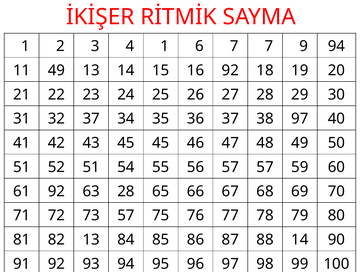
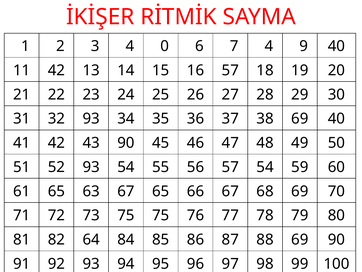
4 1: 1 -> 0
7 7: 7 -> 4
9 94: 94 -> 40
11 49: 49 -> 42
16 92: 92 -> 57
32 37: 37 -> 93
38 97: 97 -> 69
43 45: 45 -> 90
52 51: 51 -> 93
57 57: 57 -> 54
61 92: 92 -> 65
63 28: 28 -> 67
73 57: 57 -> 75
82 13: 13 -> 64
88 14: 14 -> 69
